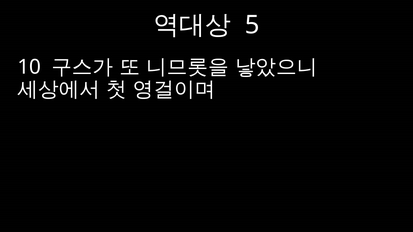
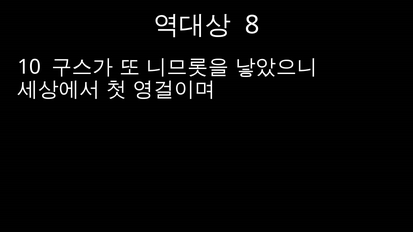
5: 5 -> 8
